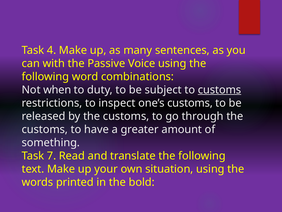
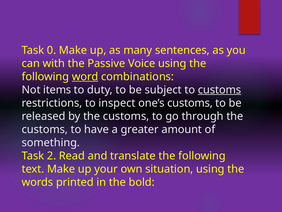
4: 4 -> 0
word underline: none -> present
when: when -> items
7: 7 -> 2
